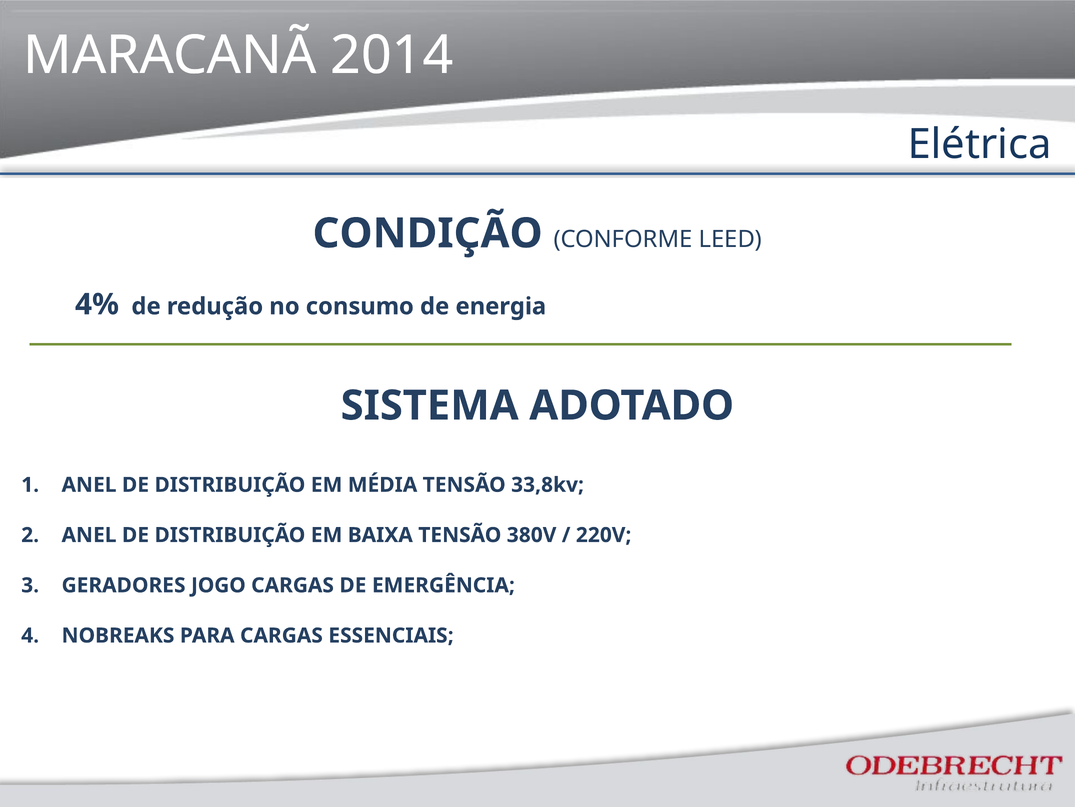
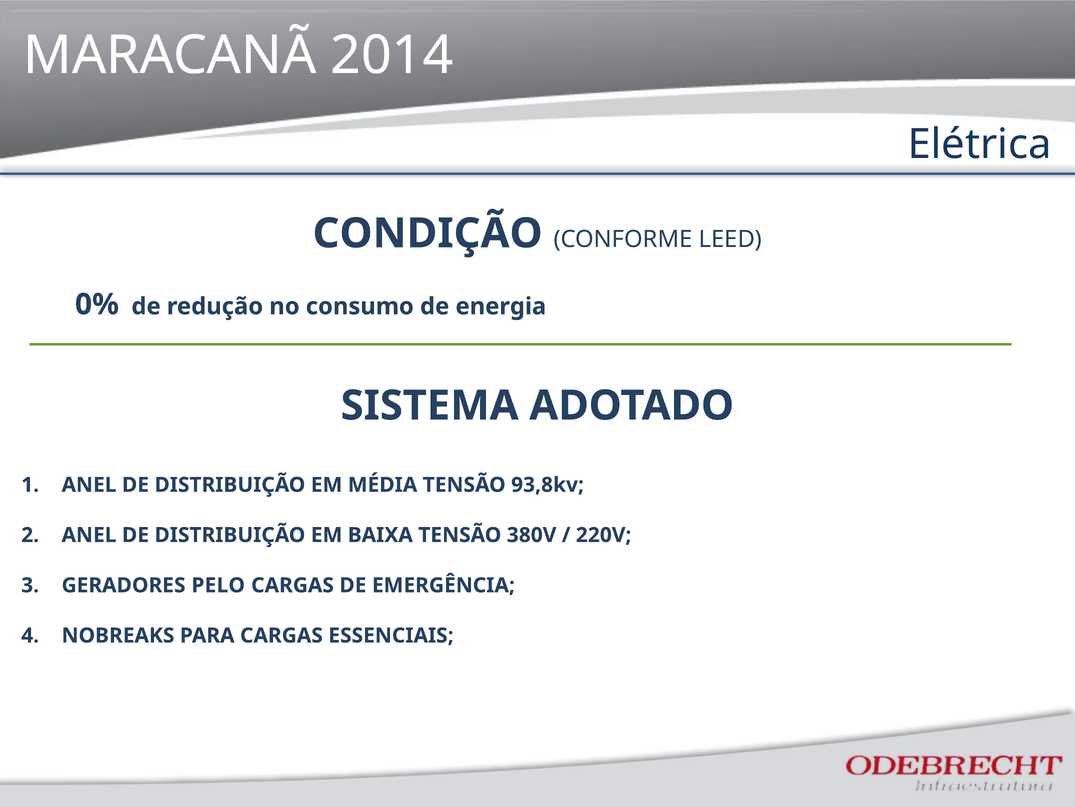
4%: 4% -> 0%
33,8kv: 33,8kv -> 93,8kv
JOGO: JOGO -> PELO
